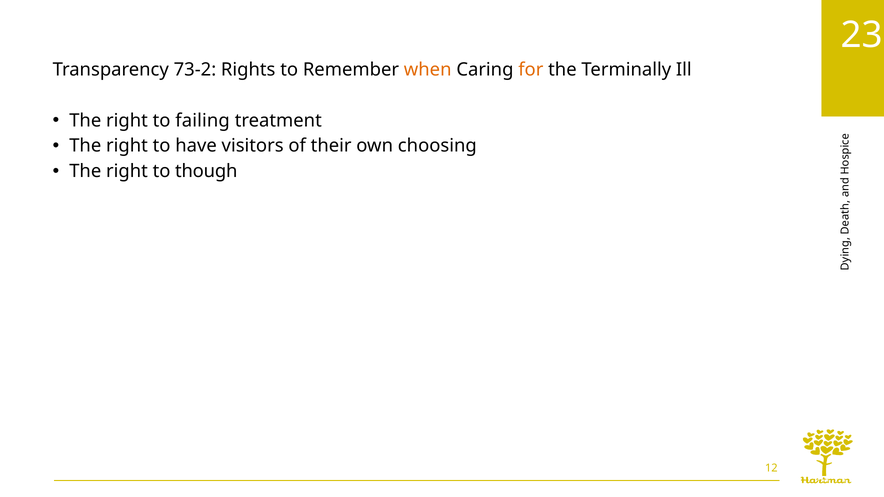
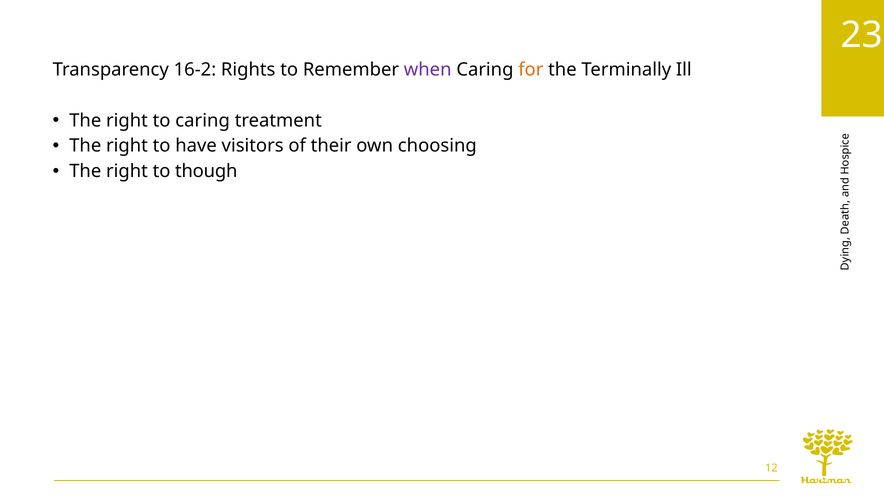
73-2: 73-2 -> 16-2
when colour: orange -> purple
to failing: failing -> caring
